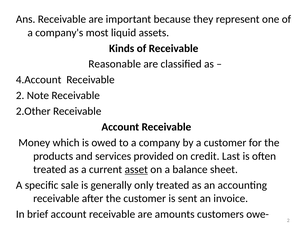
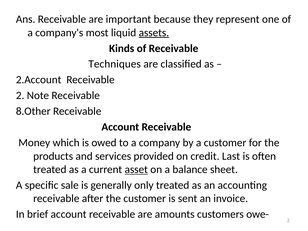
assets underline: none -> present
Reasonable: Reasonable -> Techniques
4.Account: 4.Account -> 2.Account
2.Other: 2.Other -> 8.Other
